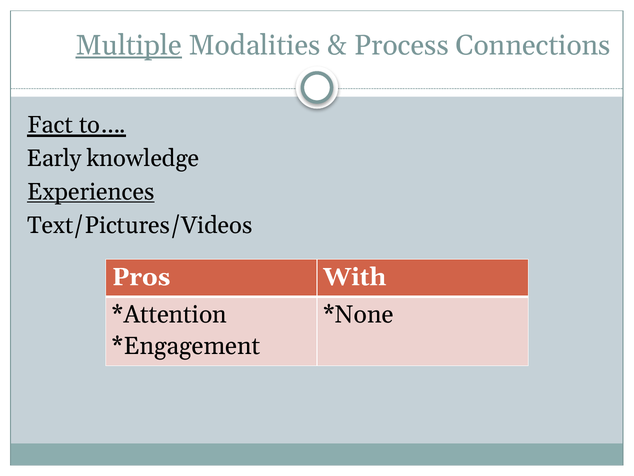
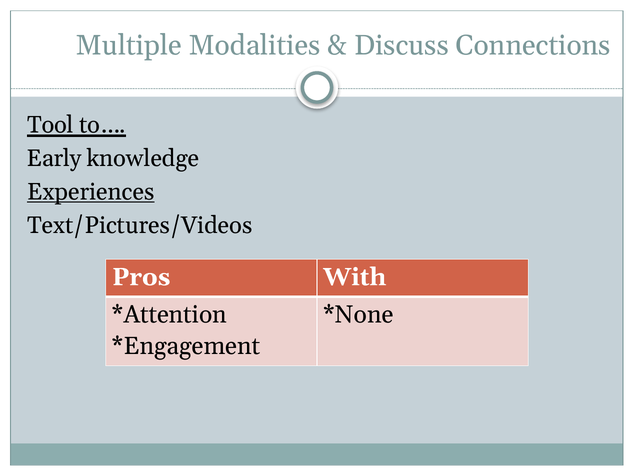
Multiple underline: present -> none
Process: Process -> Discuss
Fact: Fact -> Tool
